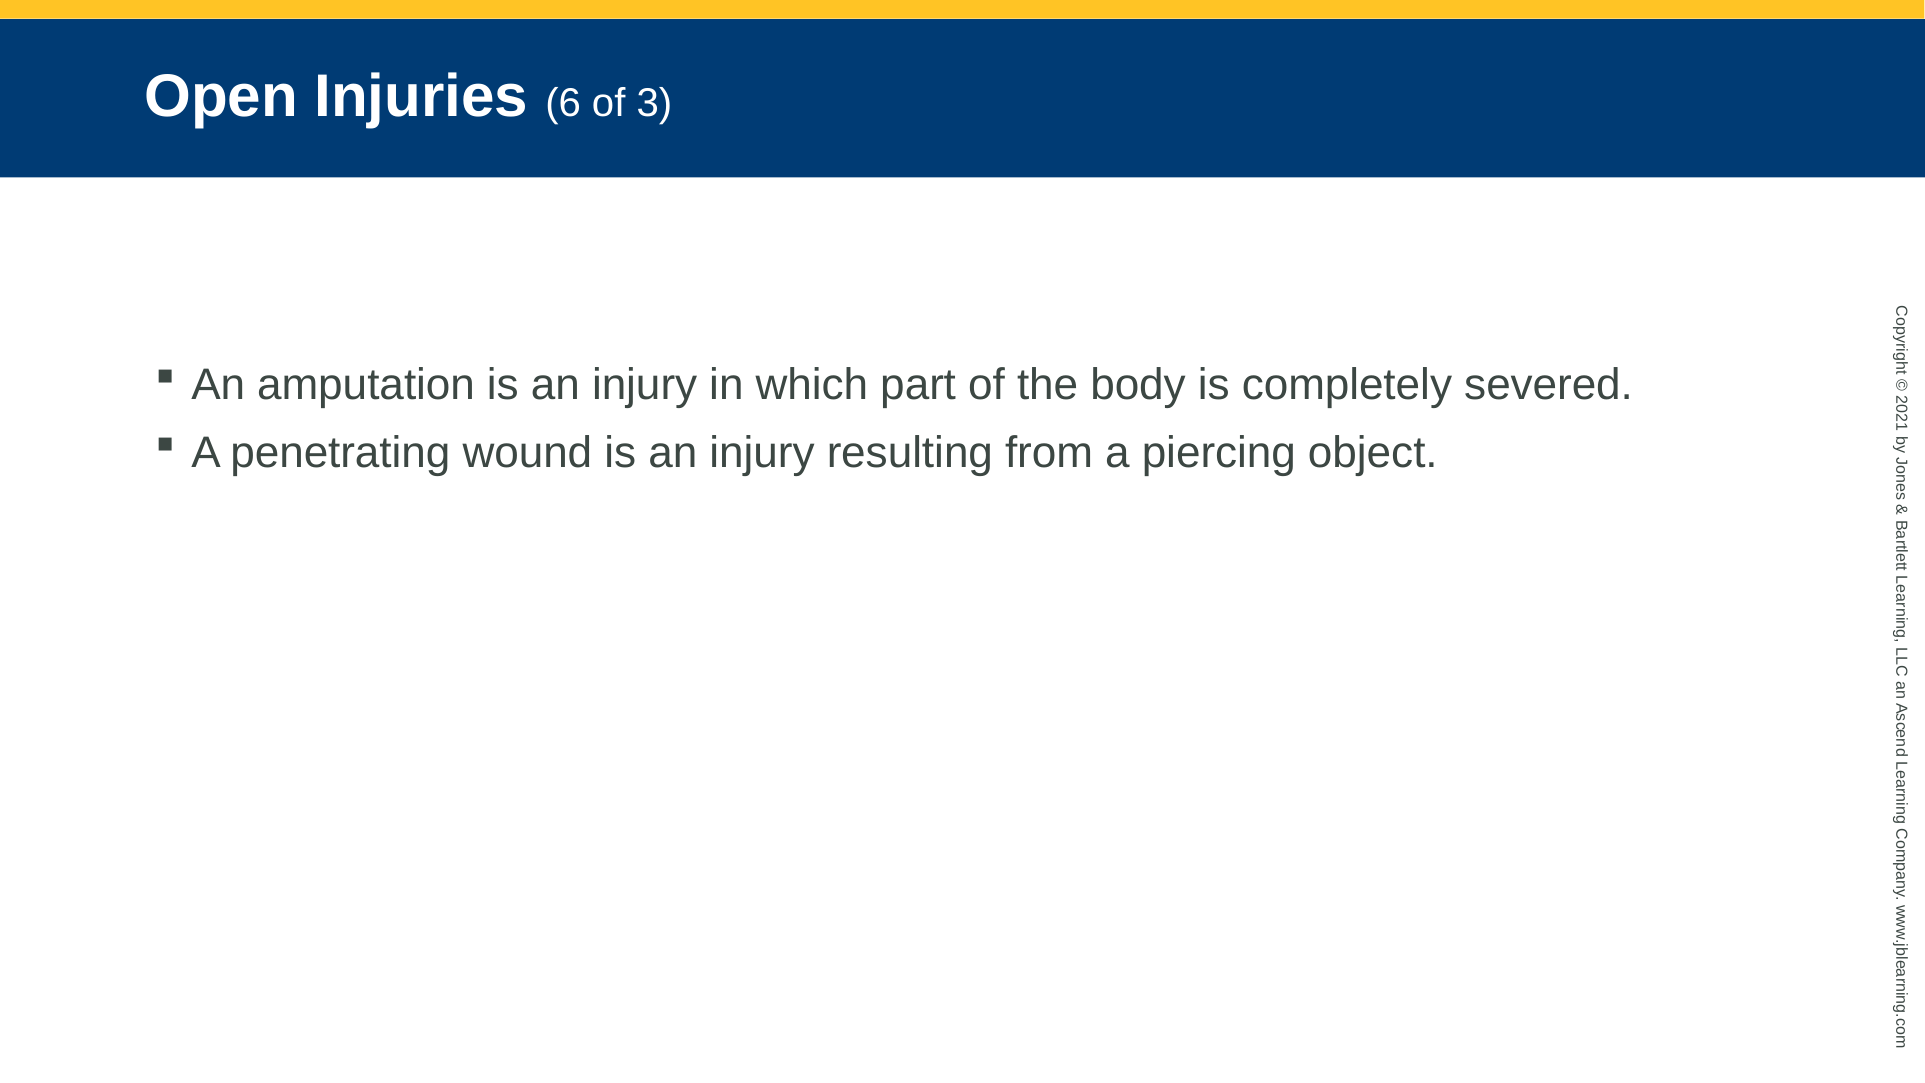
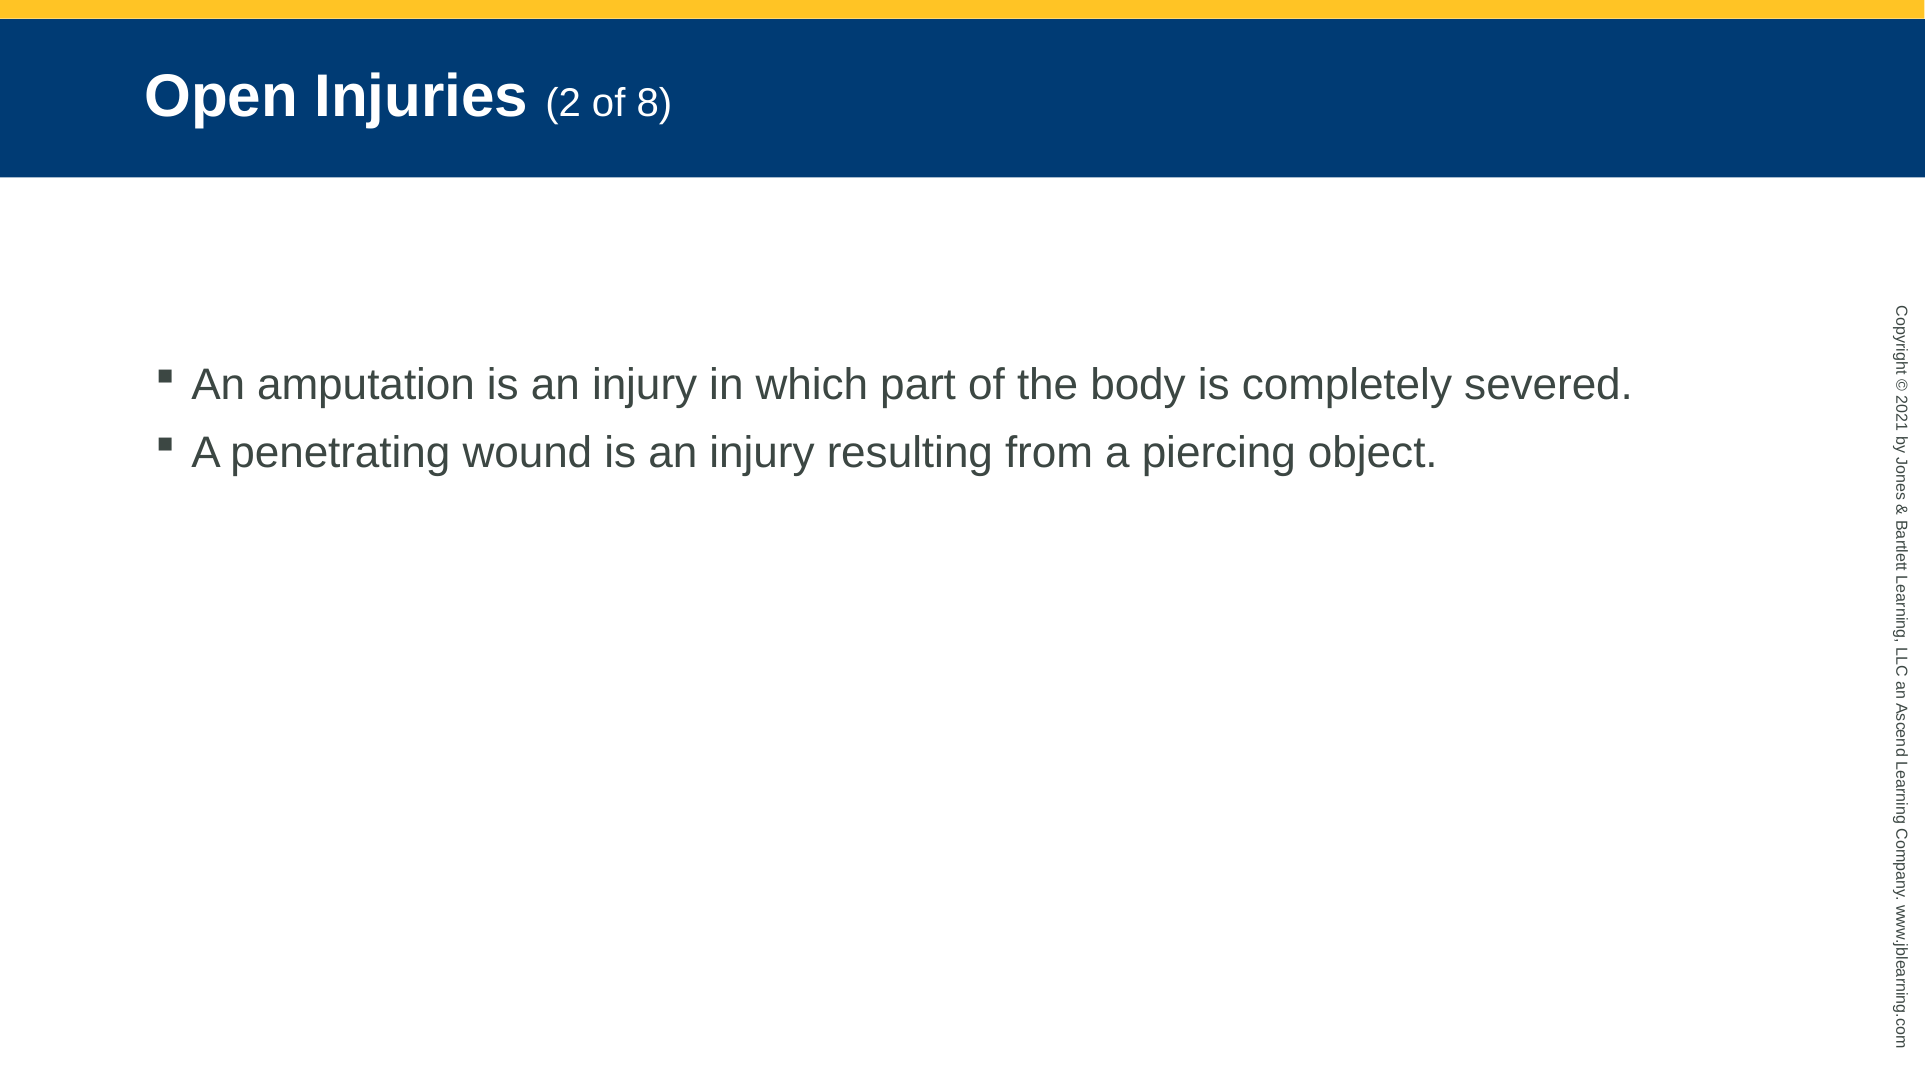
Injuries 6: 6 -> 2
3: 3 -> 8
